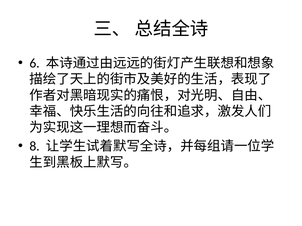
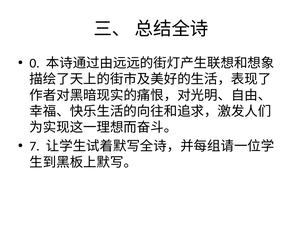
6: 6 -> 0
8: 8 -> 7
